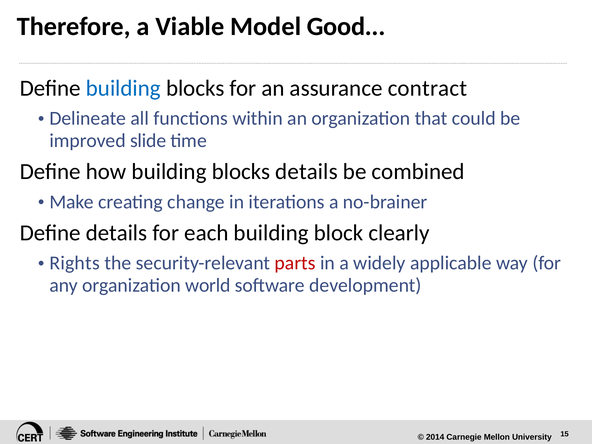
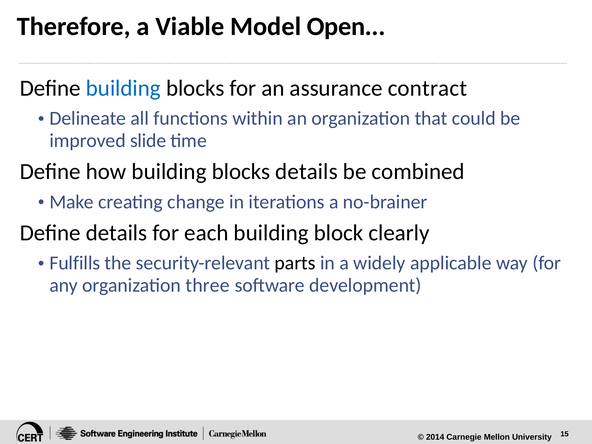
Good: Good -> Open
Rights: Rights -> Fulfills
parts colour: red -> black
world: world -> three
